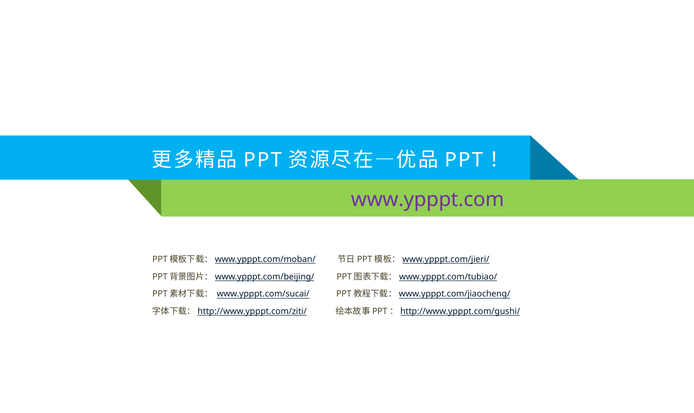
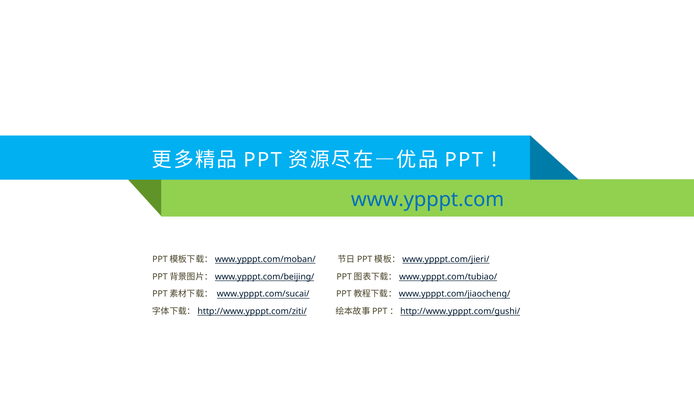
www.ypppt.com colour: purple -> blue
